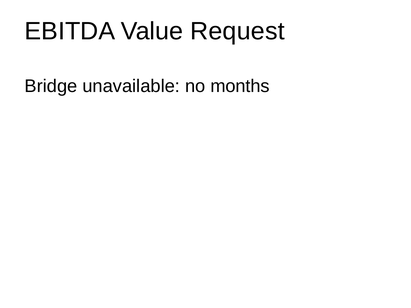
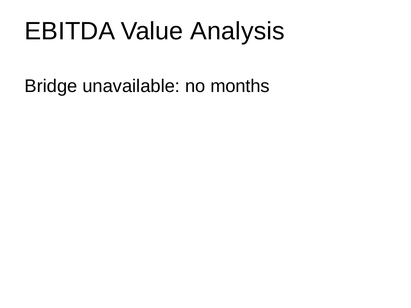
Request: Request -> Analysis
